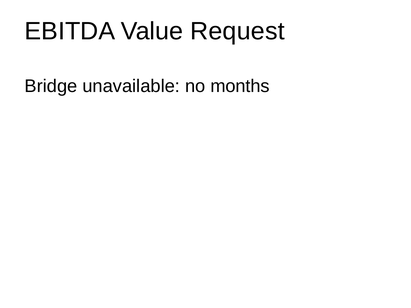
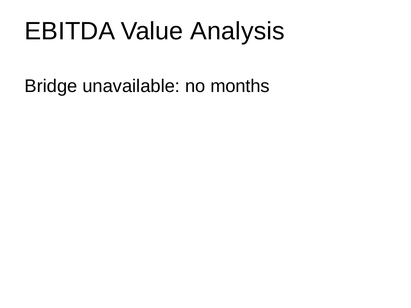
Request: Request -> Analysis
